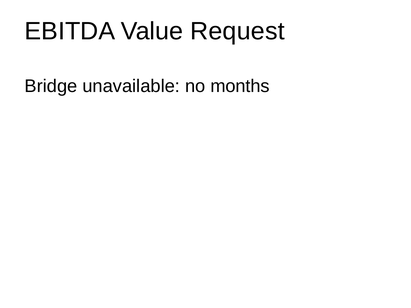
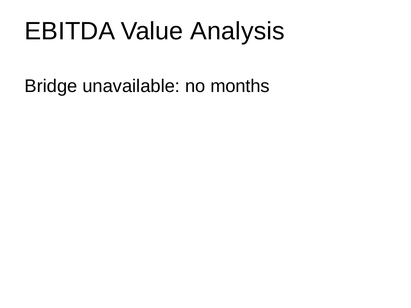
Request: Request -> Analysis
